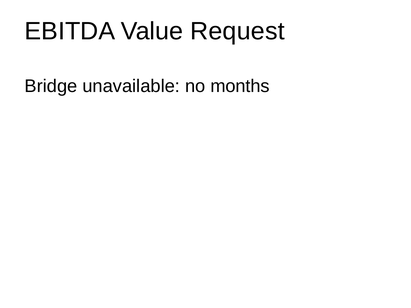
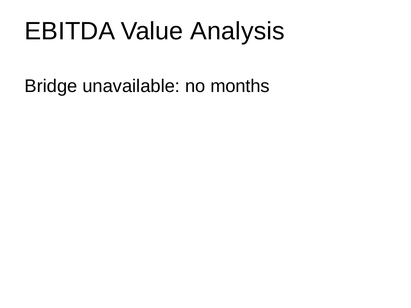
Request: Request -> Analysis
